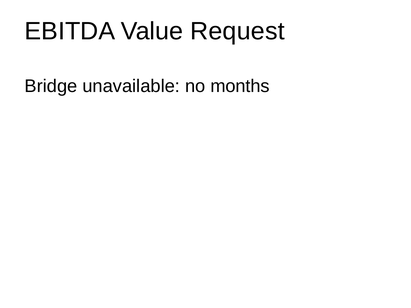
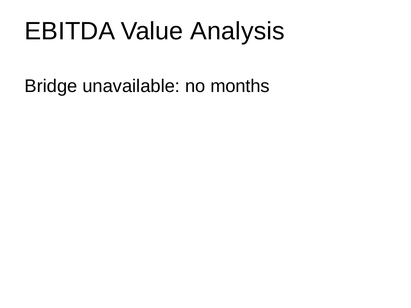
Request: Request -> Analysis
